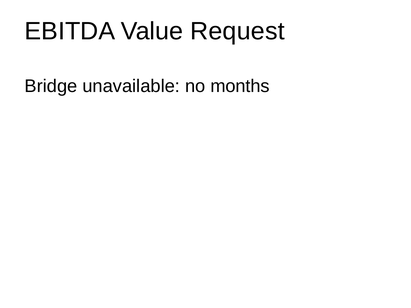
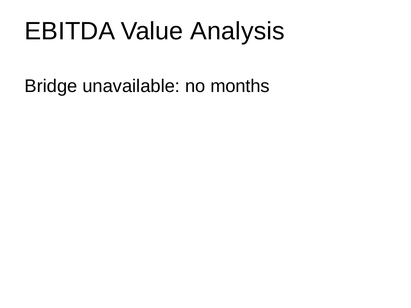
Request: Request -> Analysis
